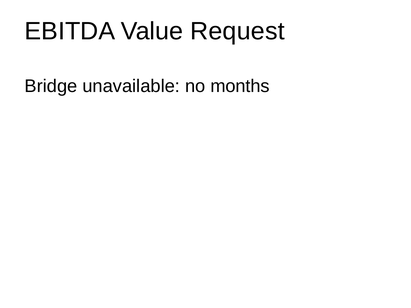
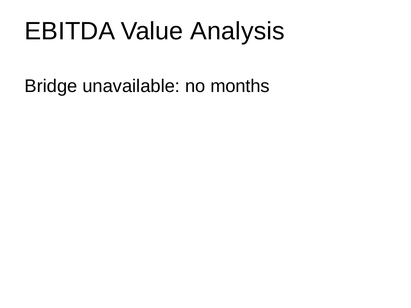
Request: Request -> Analysis
